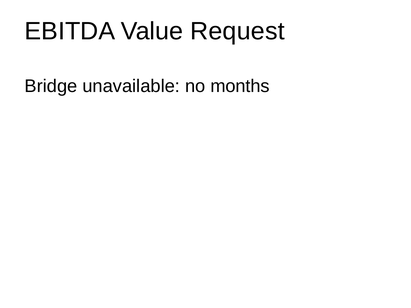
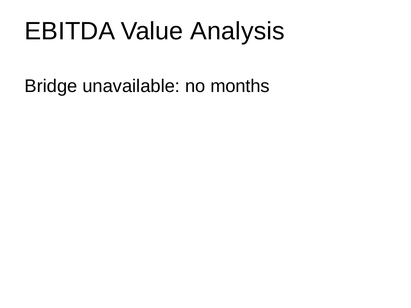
Request: Request -> Analysis
